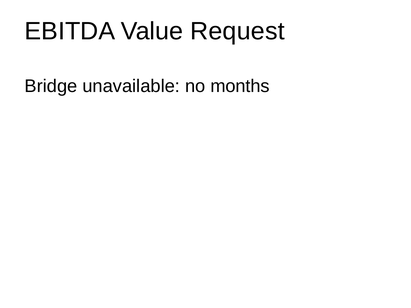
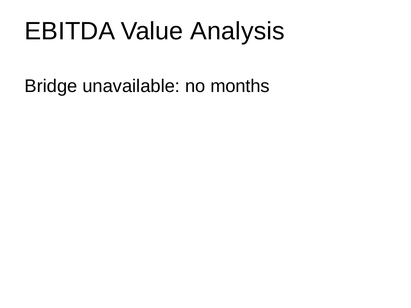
Request: Request -> Analysis
